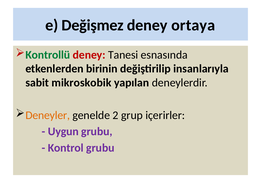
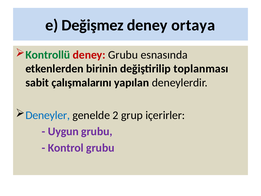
deney Tanesi: Tanesi -> Grubu
insanlarıyla: insanlarıyla -> toplanması
mikroskobik: mikroskobik -> çalışmalarını
Deneyler colour: orange -> blue
